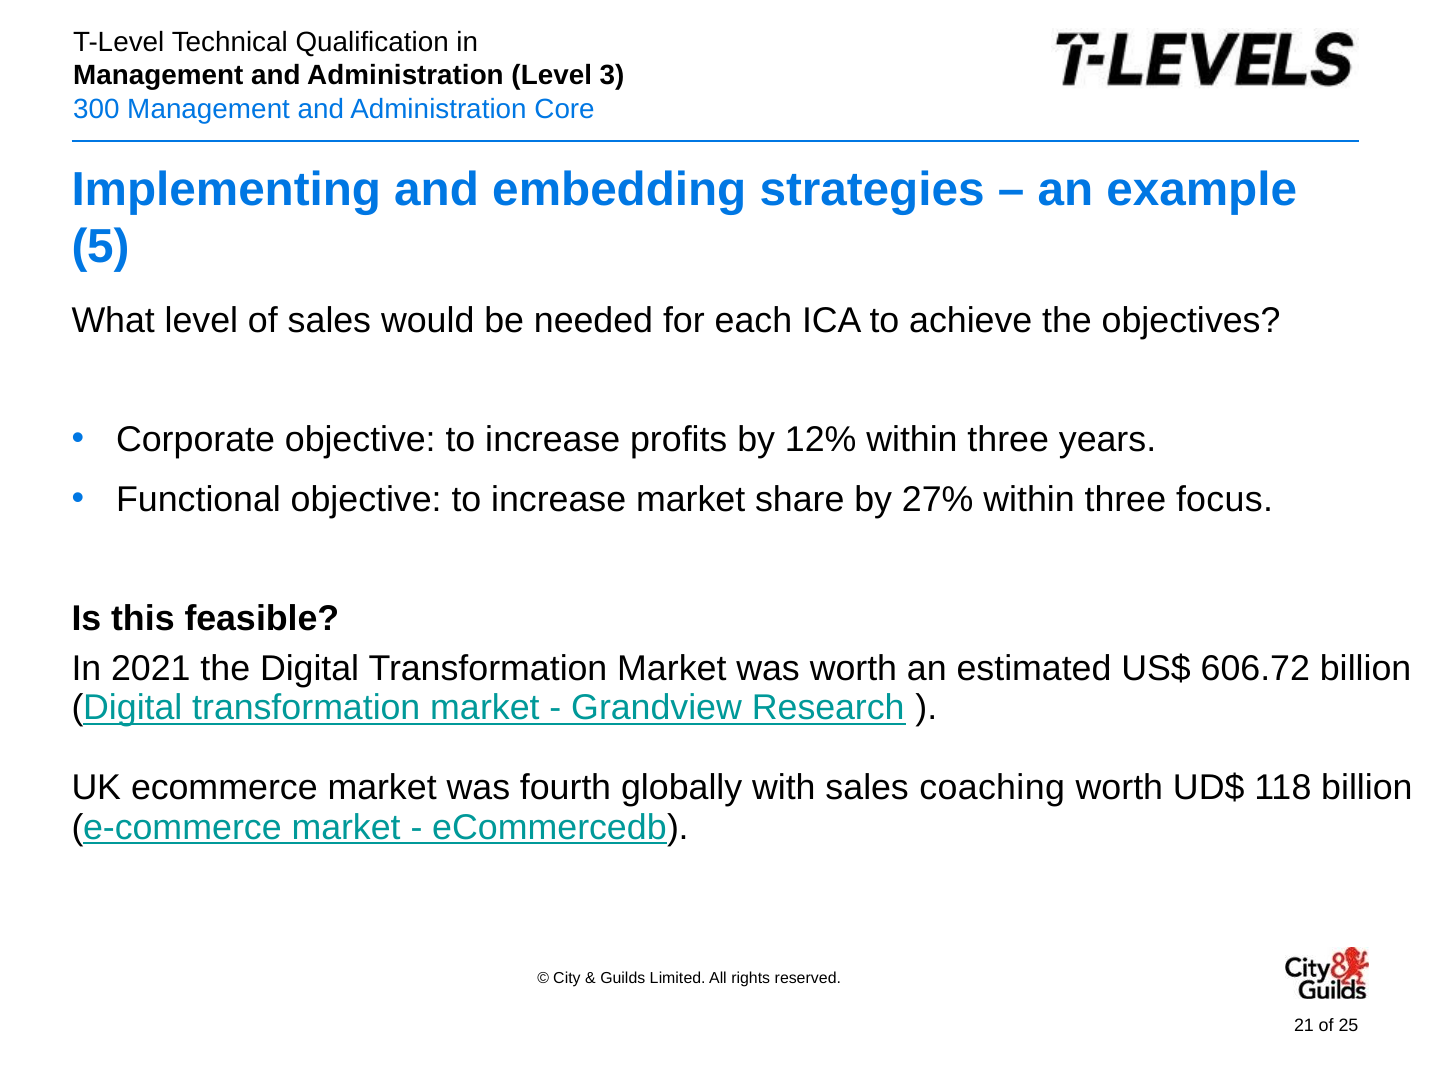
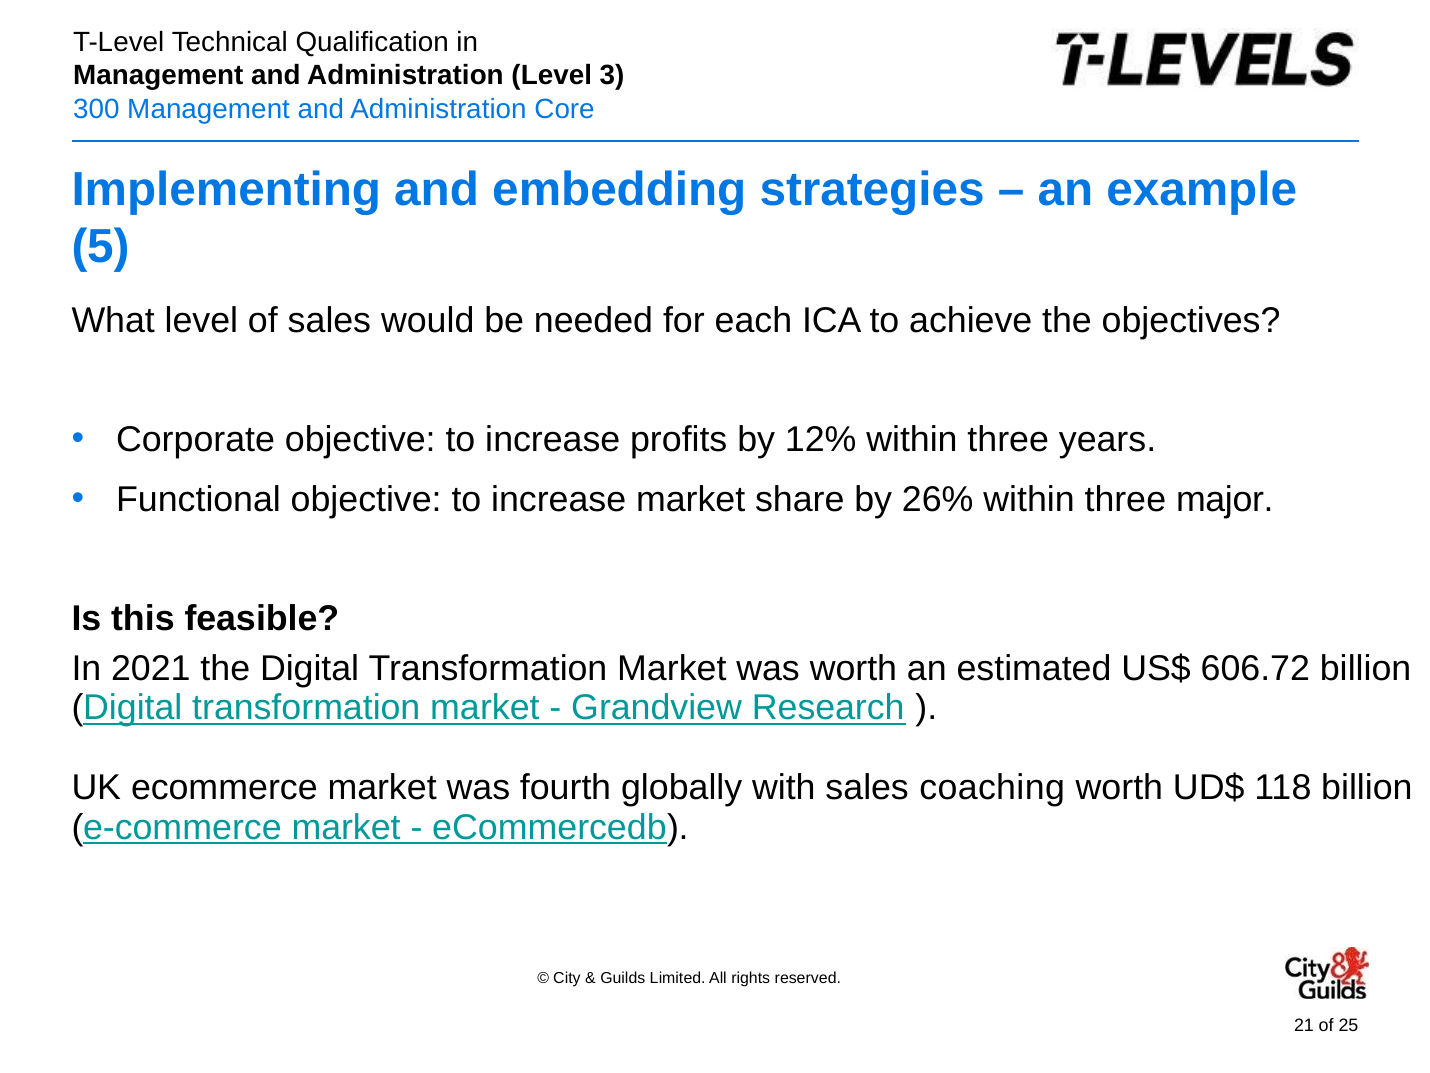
27%: 27% -> 26%
focus: focus -> major
